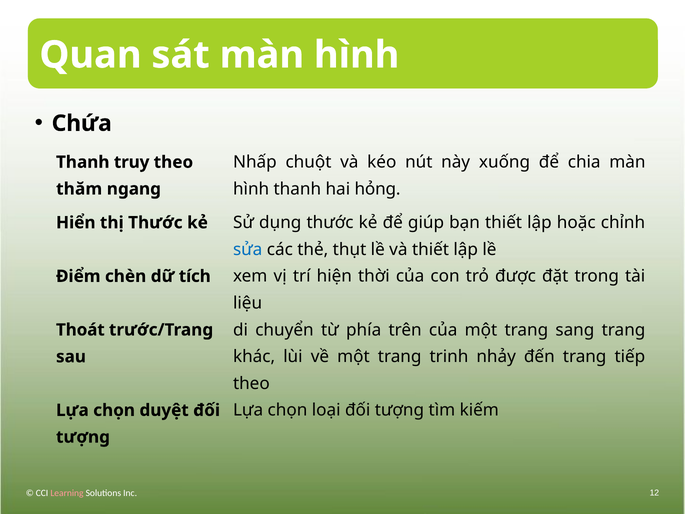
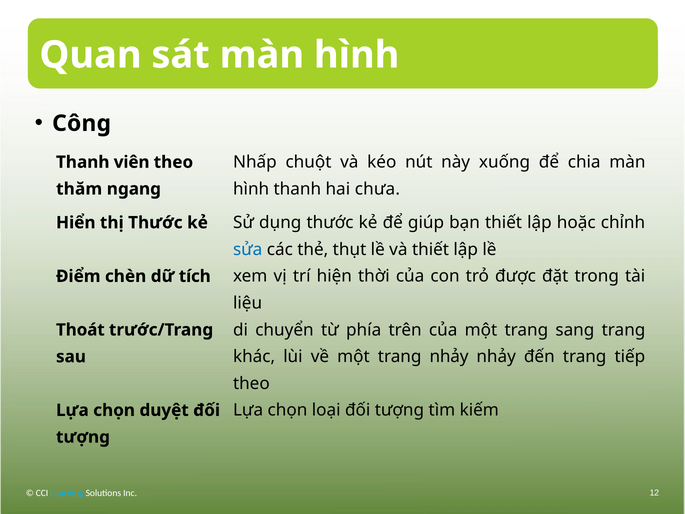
Chứa: Chứa -> Công
truy: truy -> viên
hỏng: hỏng -> chưa
trang trinh: trinh -> nhảy
Learning colour: pink -> light blue
